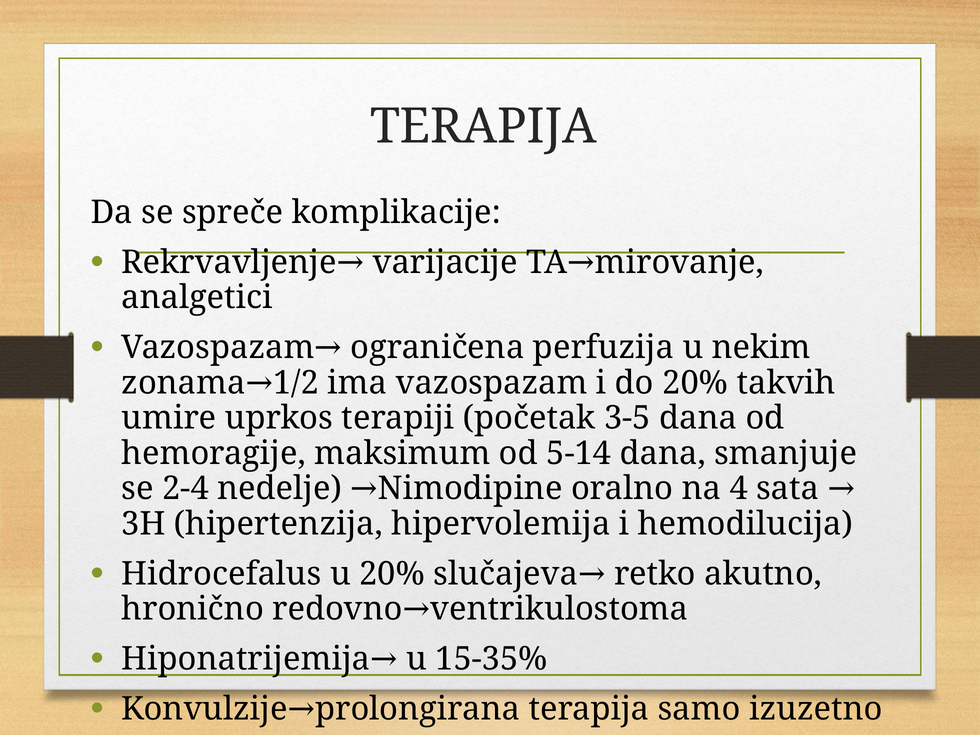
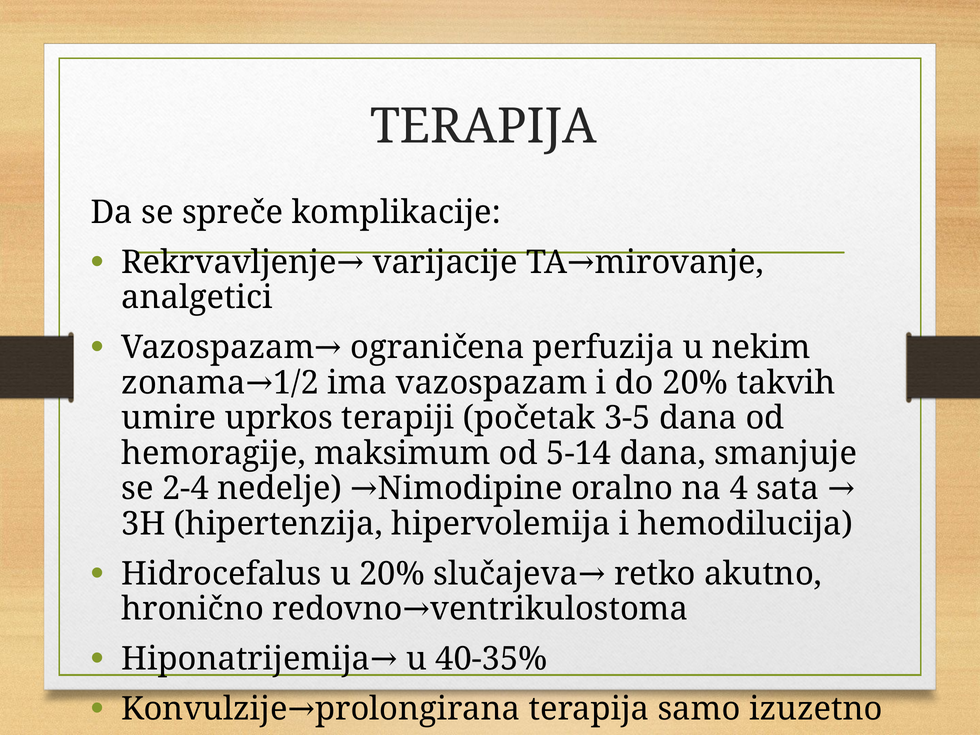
15-35%: 15-35% -> 40-35%
